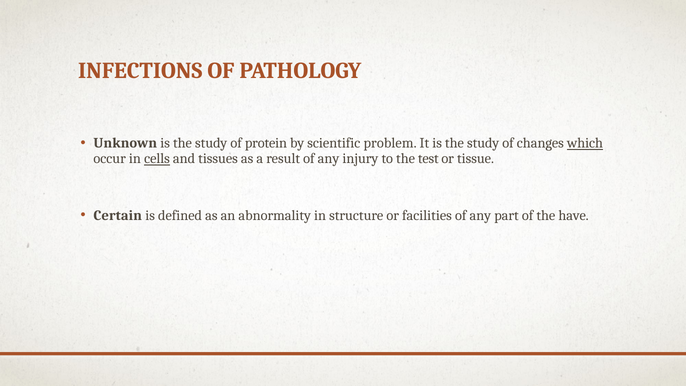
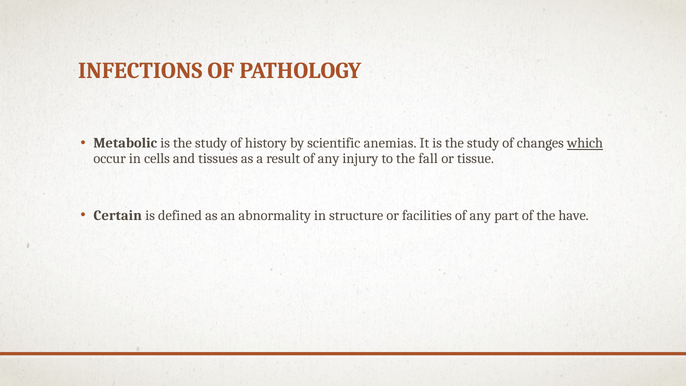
Unknown: Unknown -> Metabolic
protein: protein -> history
problem: problem -> anemias
cells underline: present -> none
test: test -> fall
